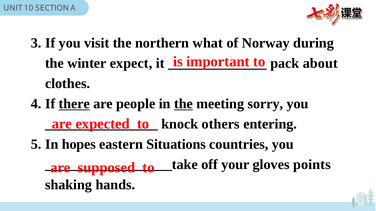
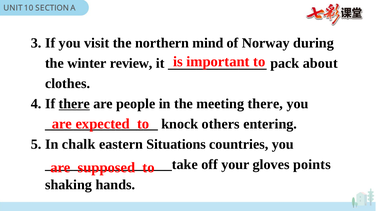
what: what -> mind
expect: expect -> review
the at (183, 104) underline: present -> none
meeting sorry: sorry -> there
hopes: hopes -> chalk
